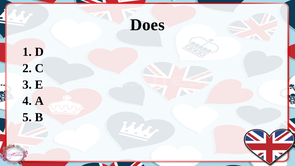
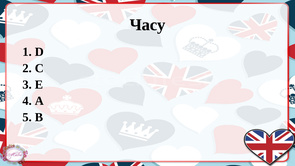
Does: Does -> Часу
